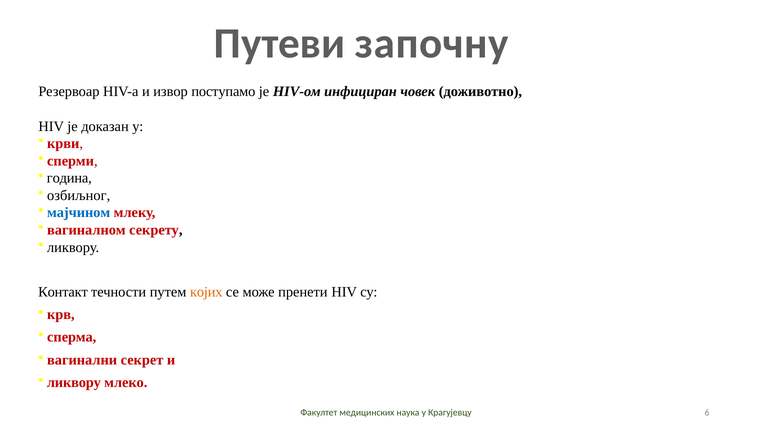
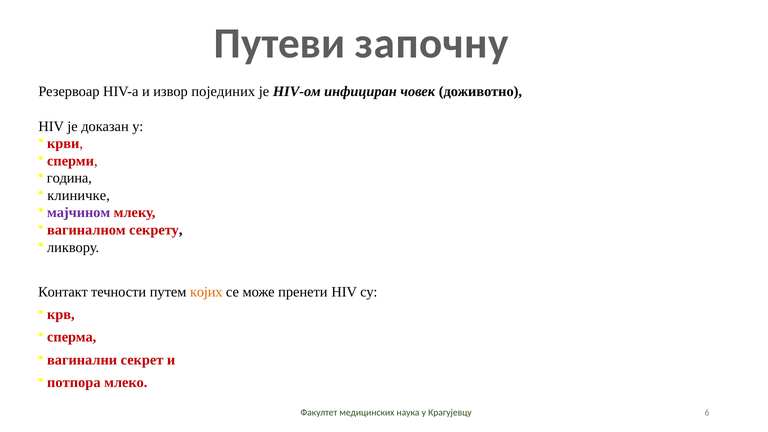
поступамо: поступамо -> појединих
озбиљног: озбиљног -> клиничке
мајчином colour: blue -> purple
ликвору at (74, 383): ликвору -> потпора
